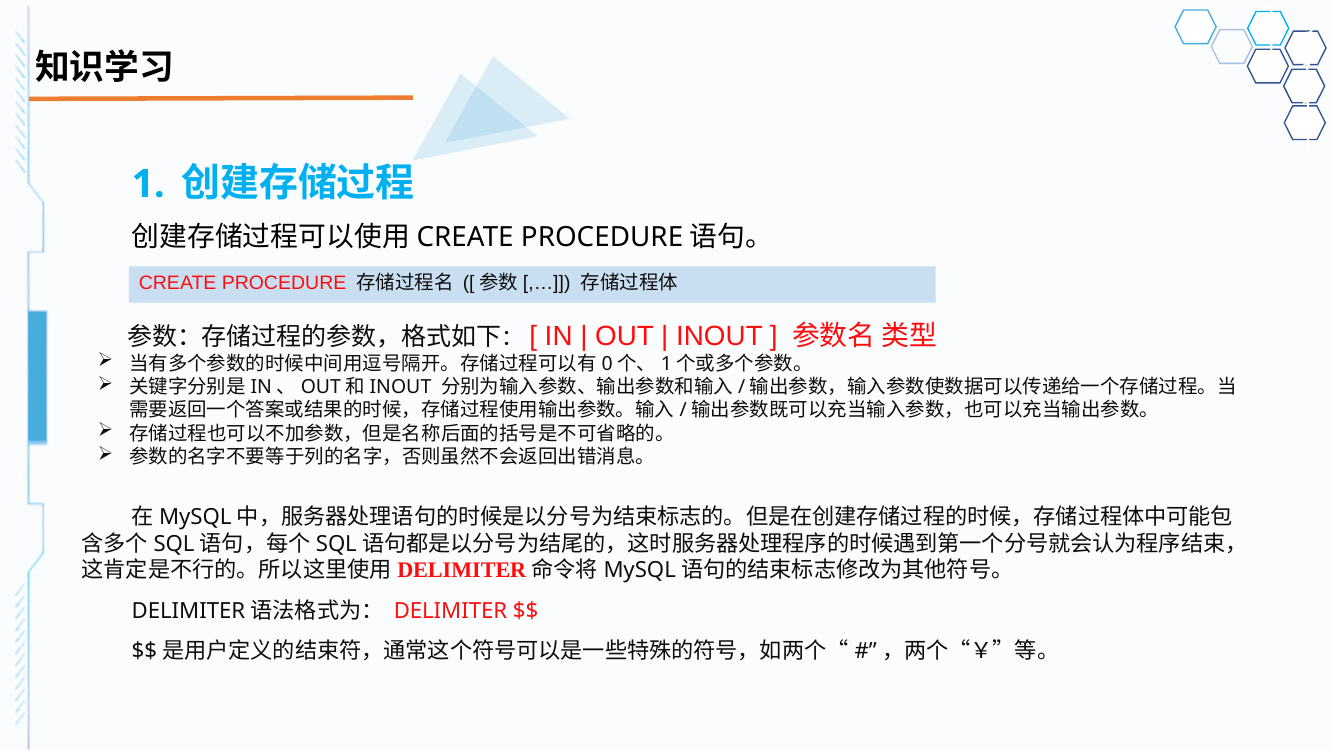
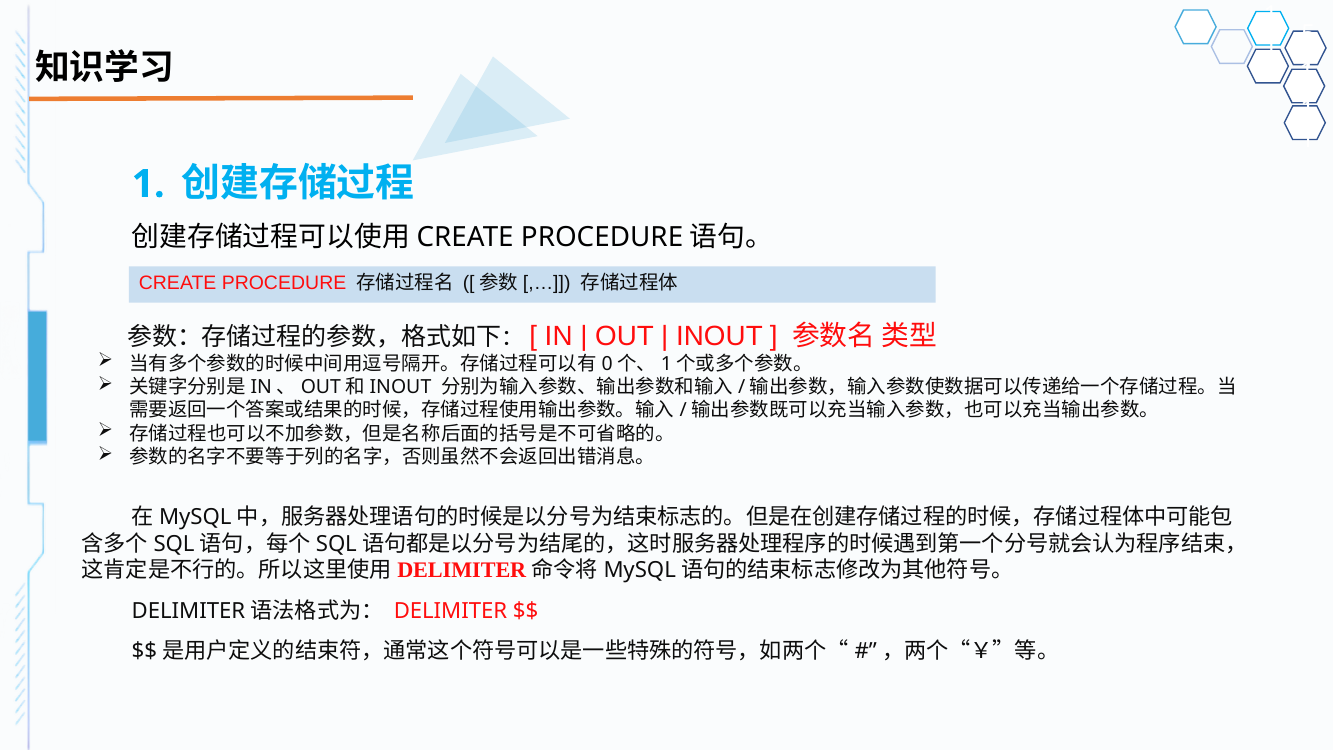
3: 3 -> 5
